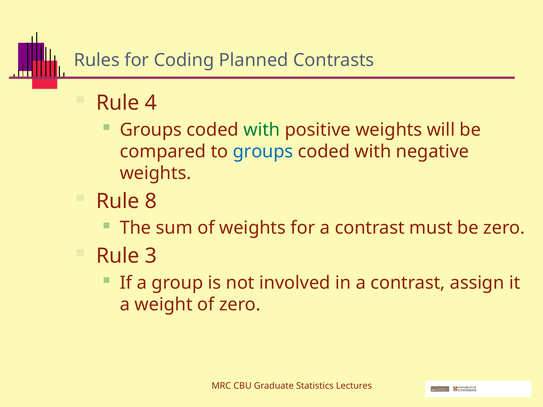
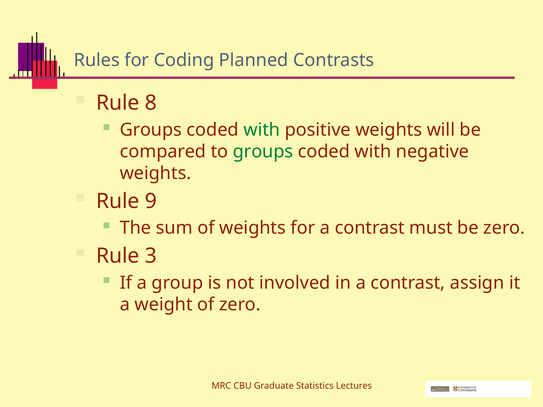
4: 4 -> 8
groups at (263, 152) colour: blue -> green
8: 8 -> 9
